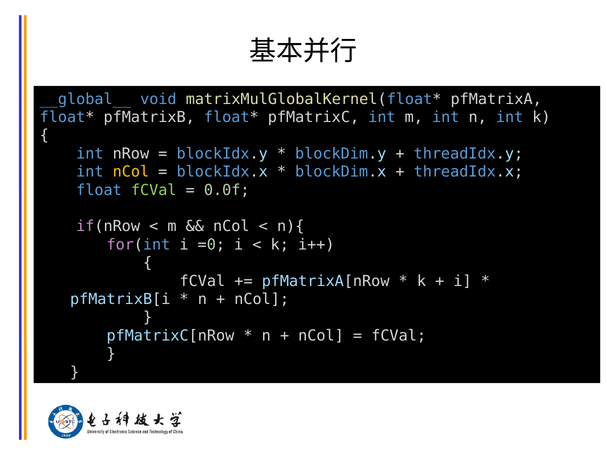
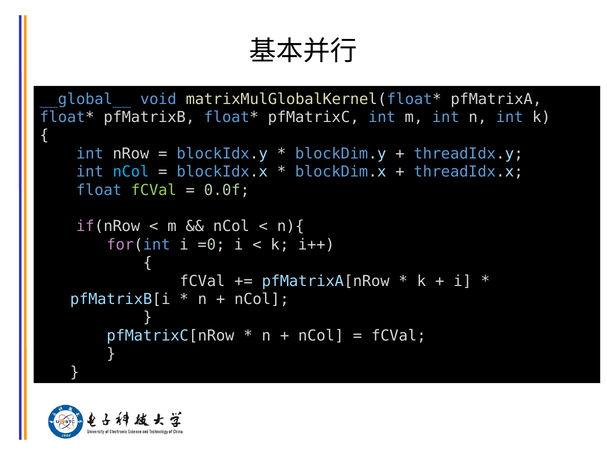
nCol at (131, 172) colour: yellow -> light blue
